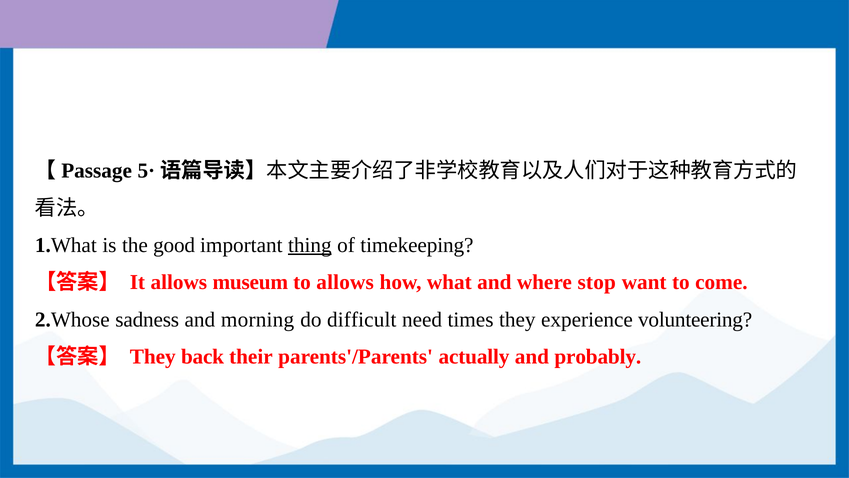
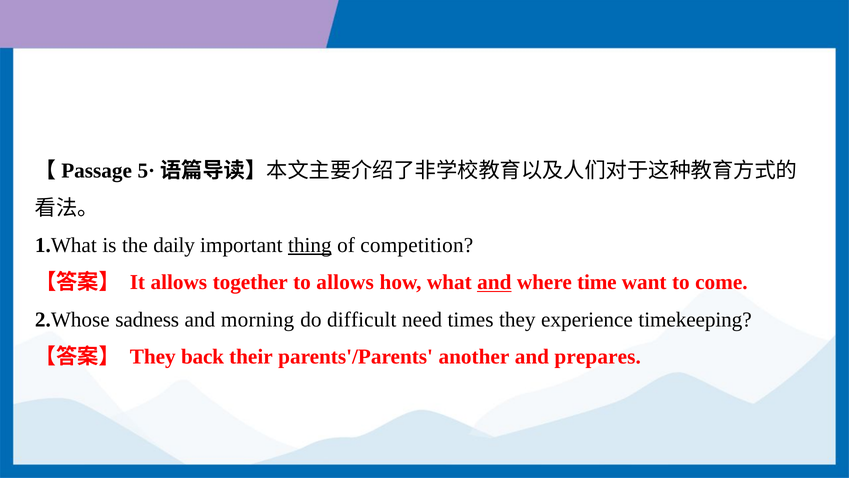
good: good -> daily
timekeeping: timekeeping -> competition
museum: museum -> together
and at (494, 282) underline: none -> present
stop: stop -> time
volunteering: volunteering -> timekeeping
actually: actually -> another
probably: probably -> prepares
